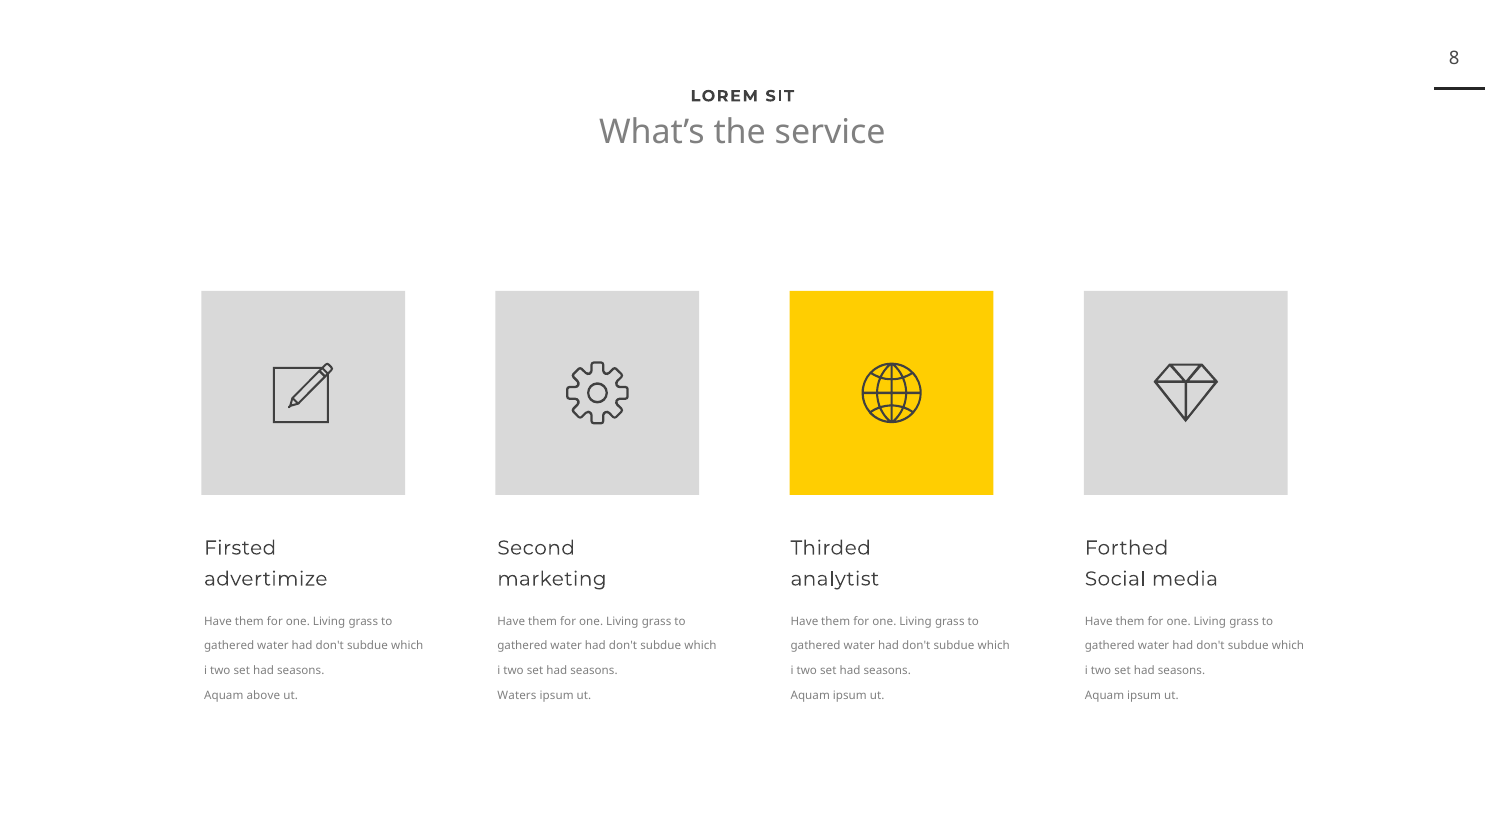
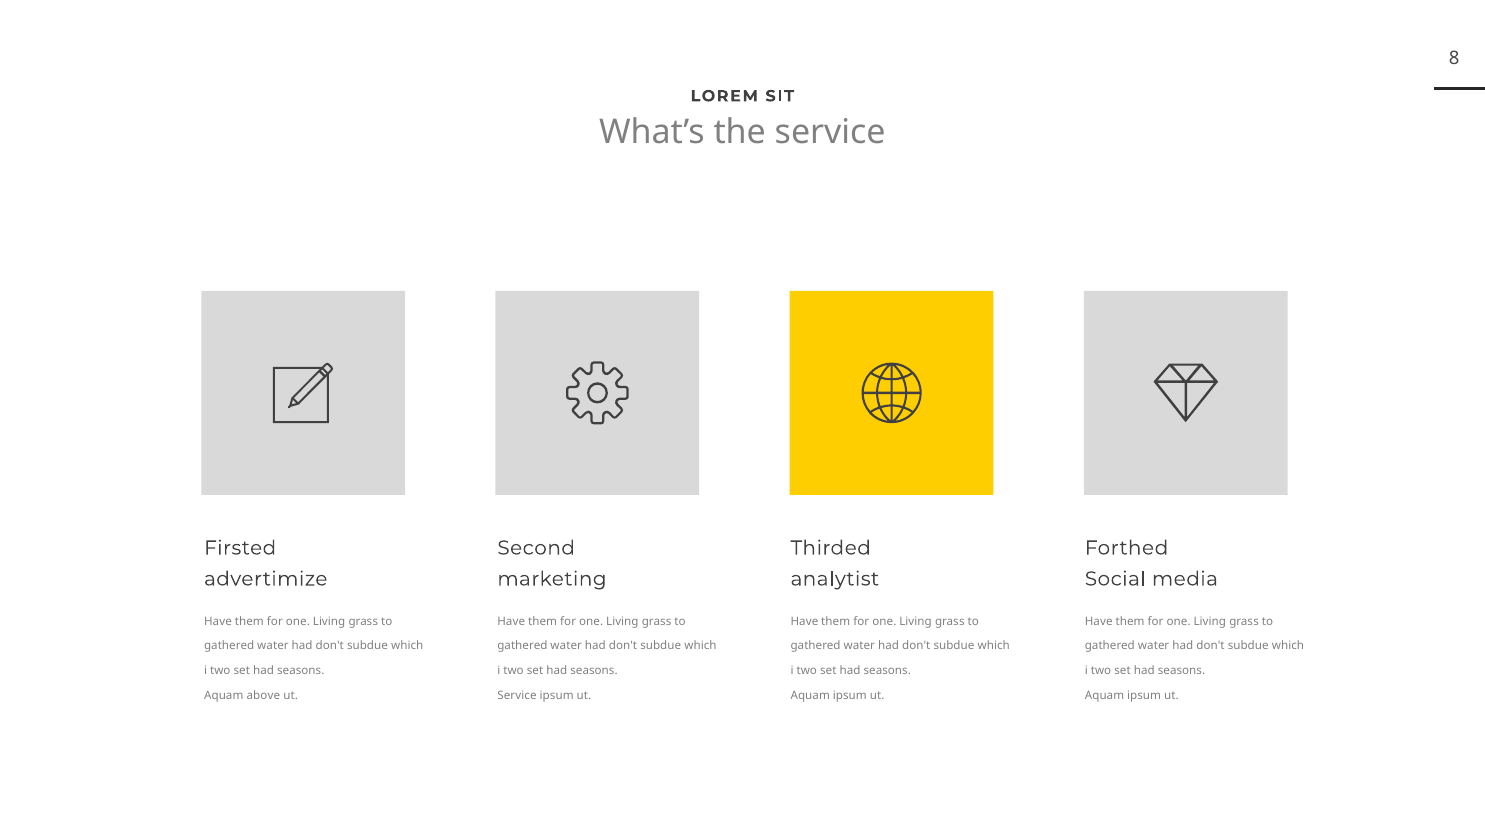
Waters at (517, 696): Waters -> Service
